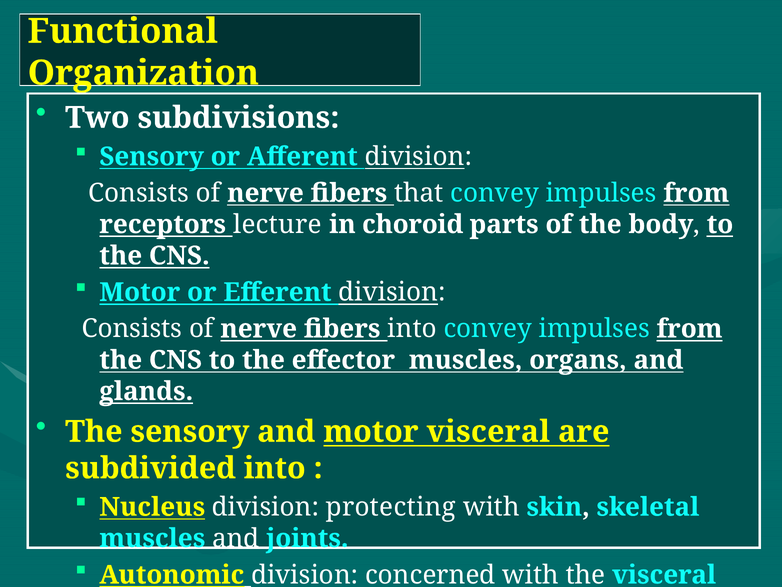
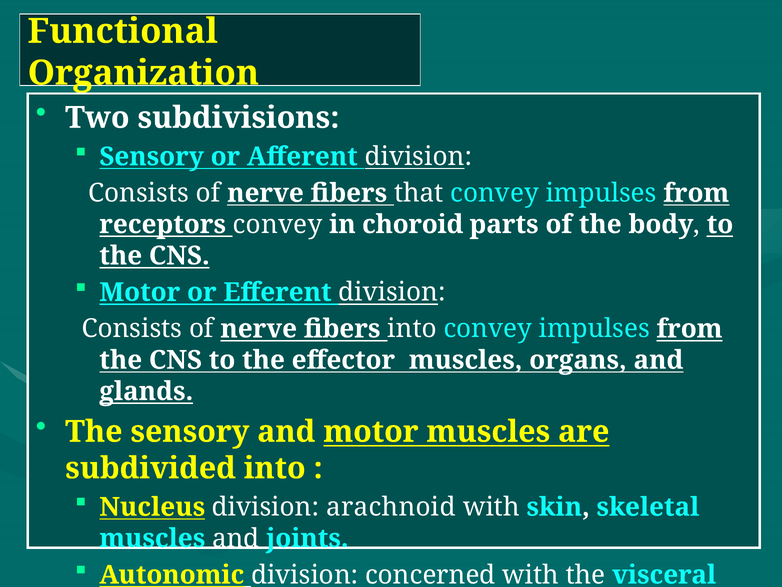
receptors lecture: lecture -> convey
motor visceral: visceral -> muscles
protecting: protecting -> arachnoid
